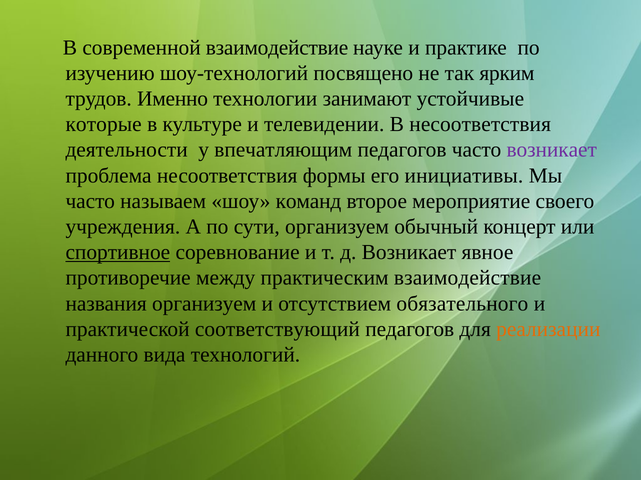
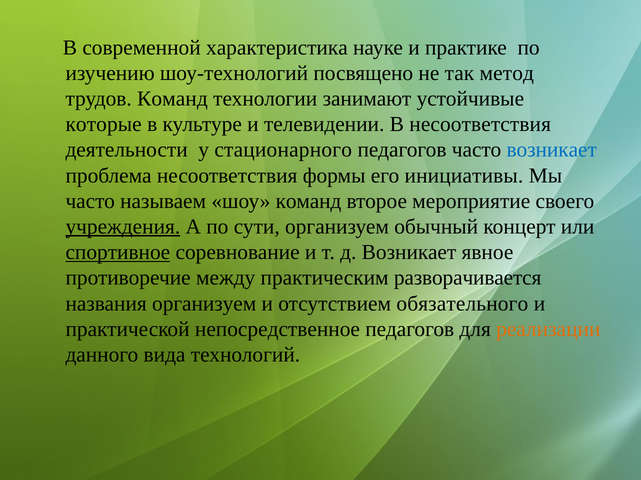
современной взаимодействие: взаимодействие -> характеристика
ярким: ярким -> метод
трудов Именно: Именно -> Команд
впечатляющим: впечатляющим -> стационарного
возникает at (552, 150) colour: purple -> blue
учреждения underline: none -> present
практическим взаимодействие: взаимодействие -> разворачивается
соответствующий: соответствующий -> непосредственное
